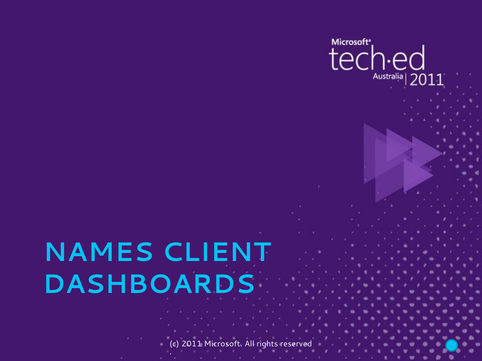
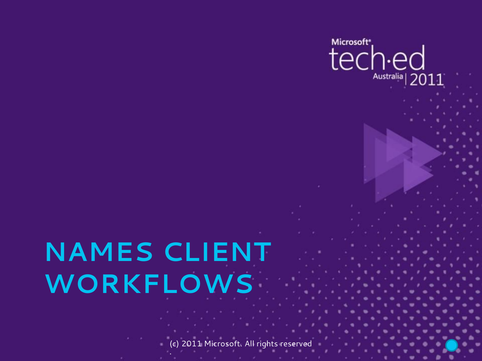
DASHBOARDS: DASHBOARDS -> WORKFLOWS
